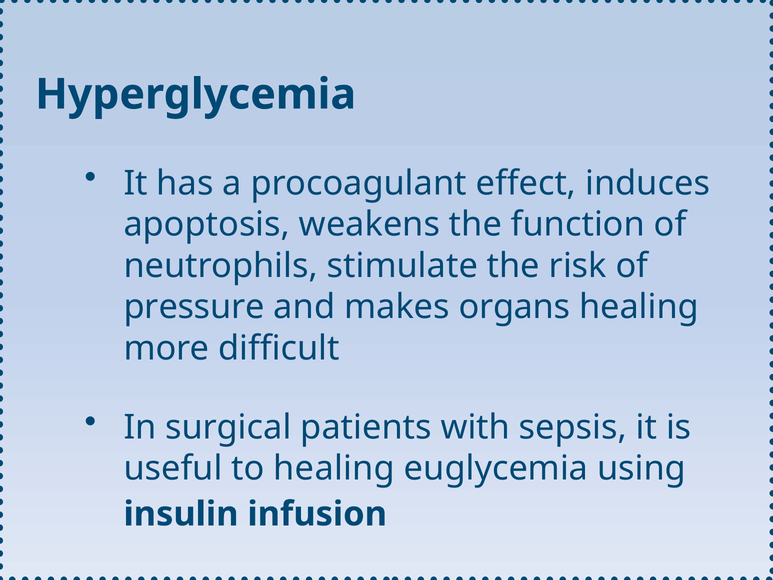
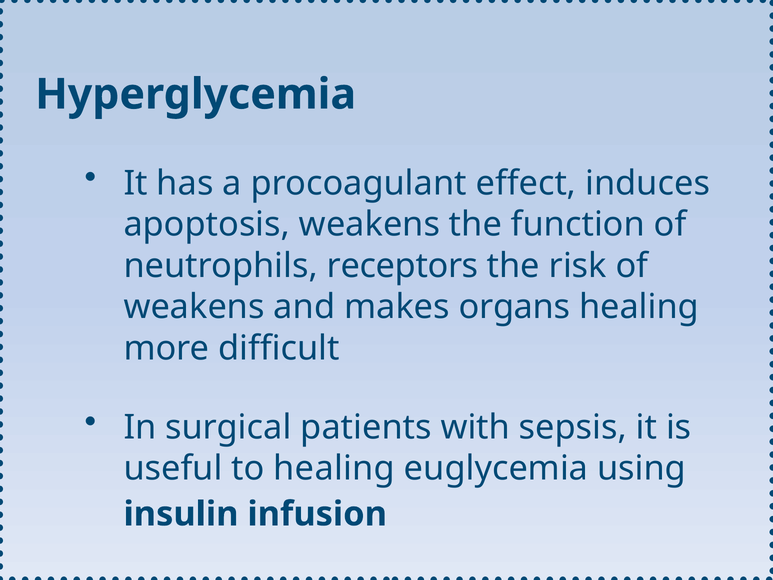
stimulate: stimulate -> receptors
pressure at (194, 307): pressure -> weakens
